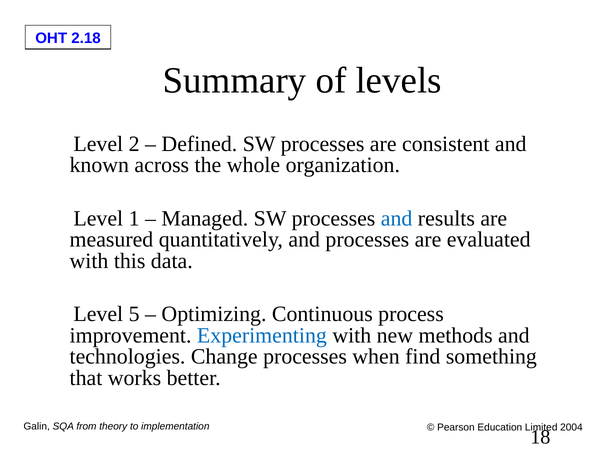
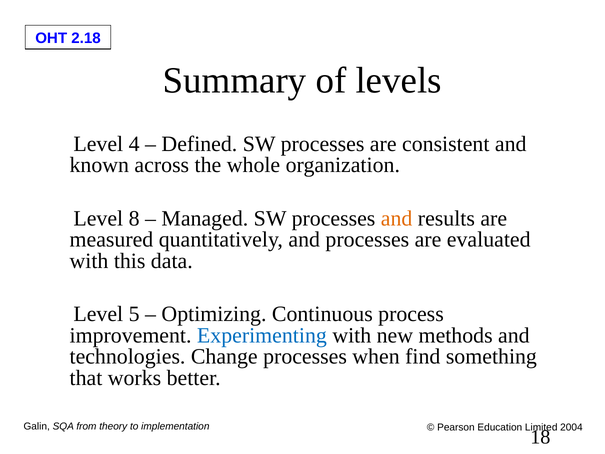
2: 2 -> 4
1: 1 -> 8
and at (397, 218) colour: blue -> orange
